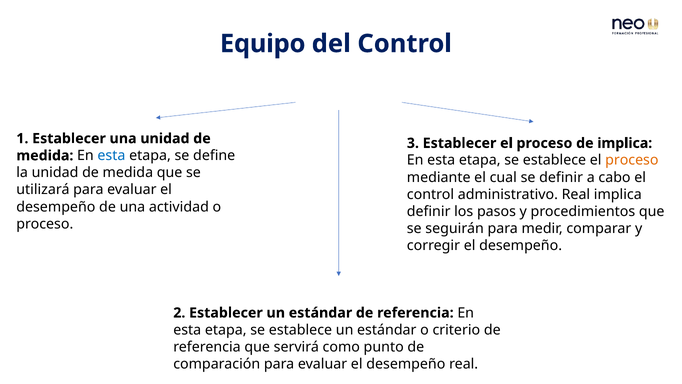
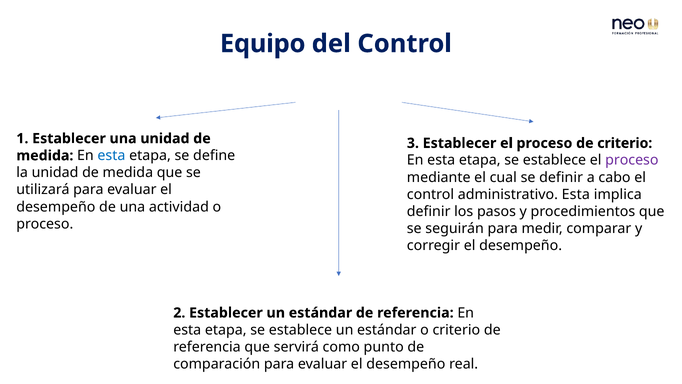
de implica: implica -> criterio
proceso at (632, 160) colour: orange -> purple
administrativo Real: Real -> Esta
